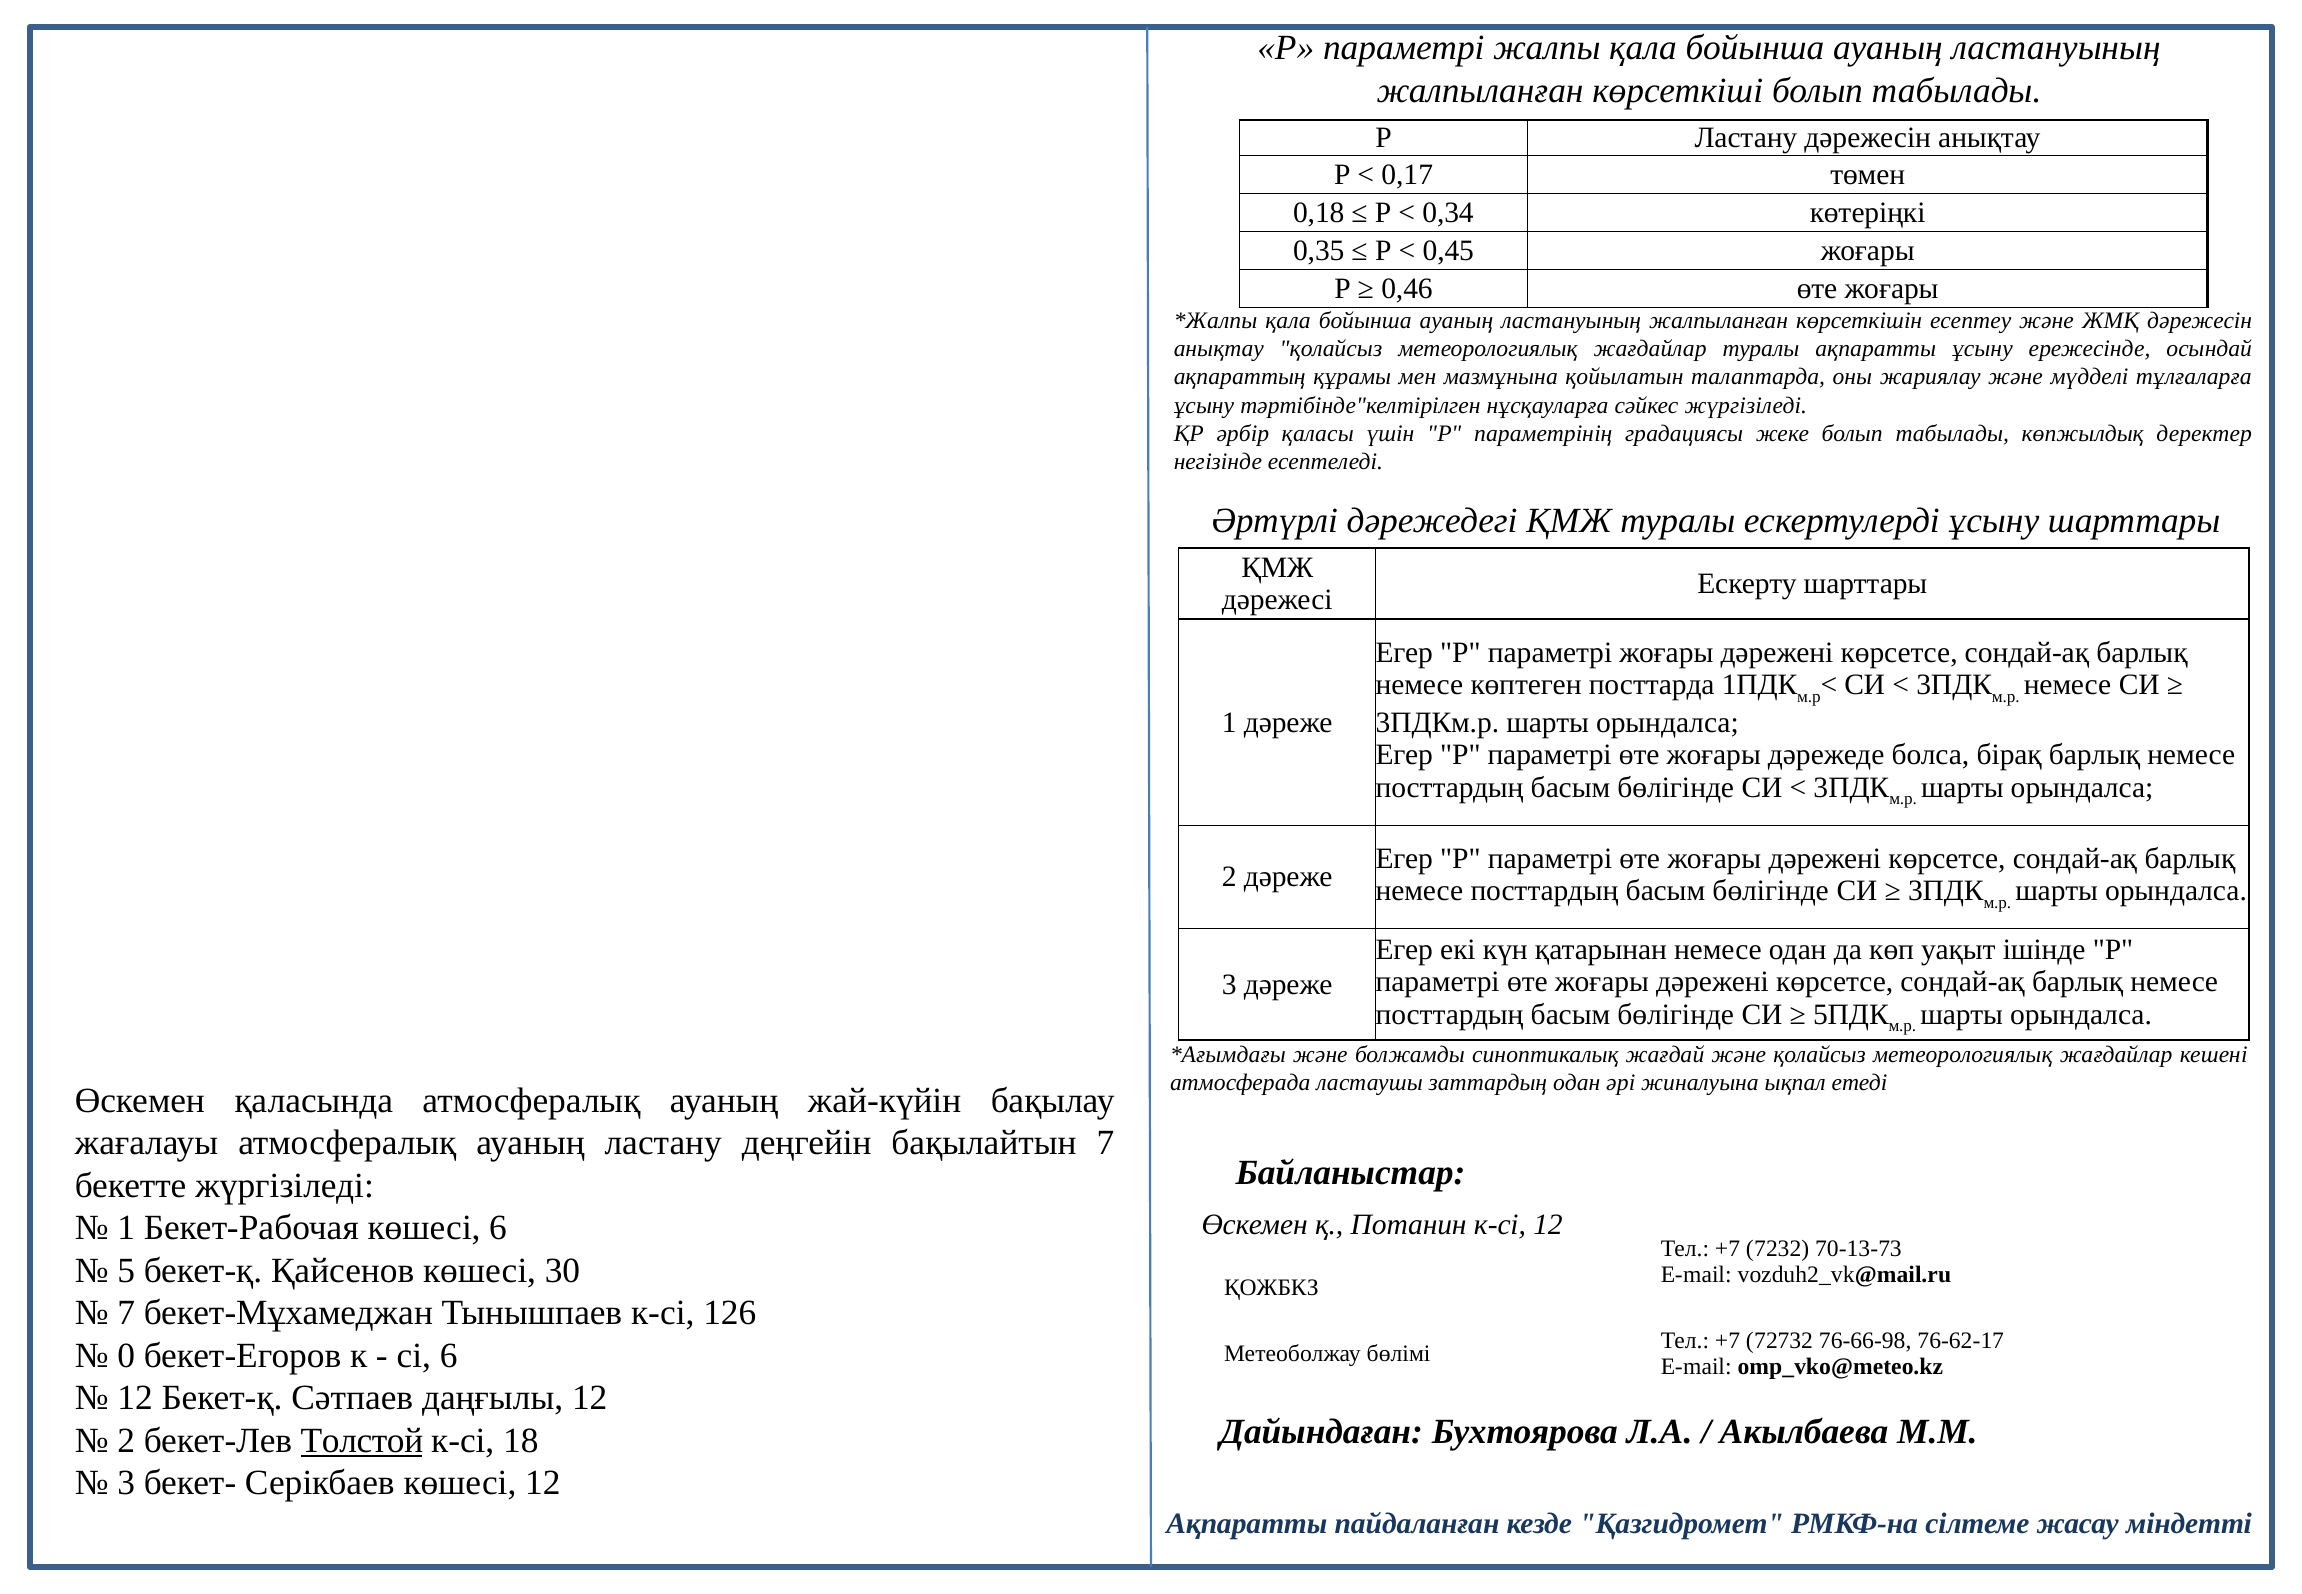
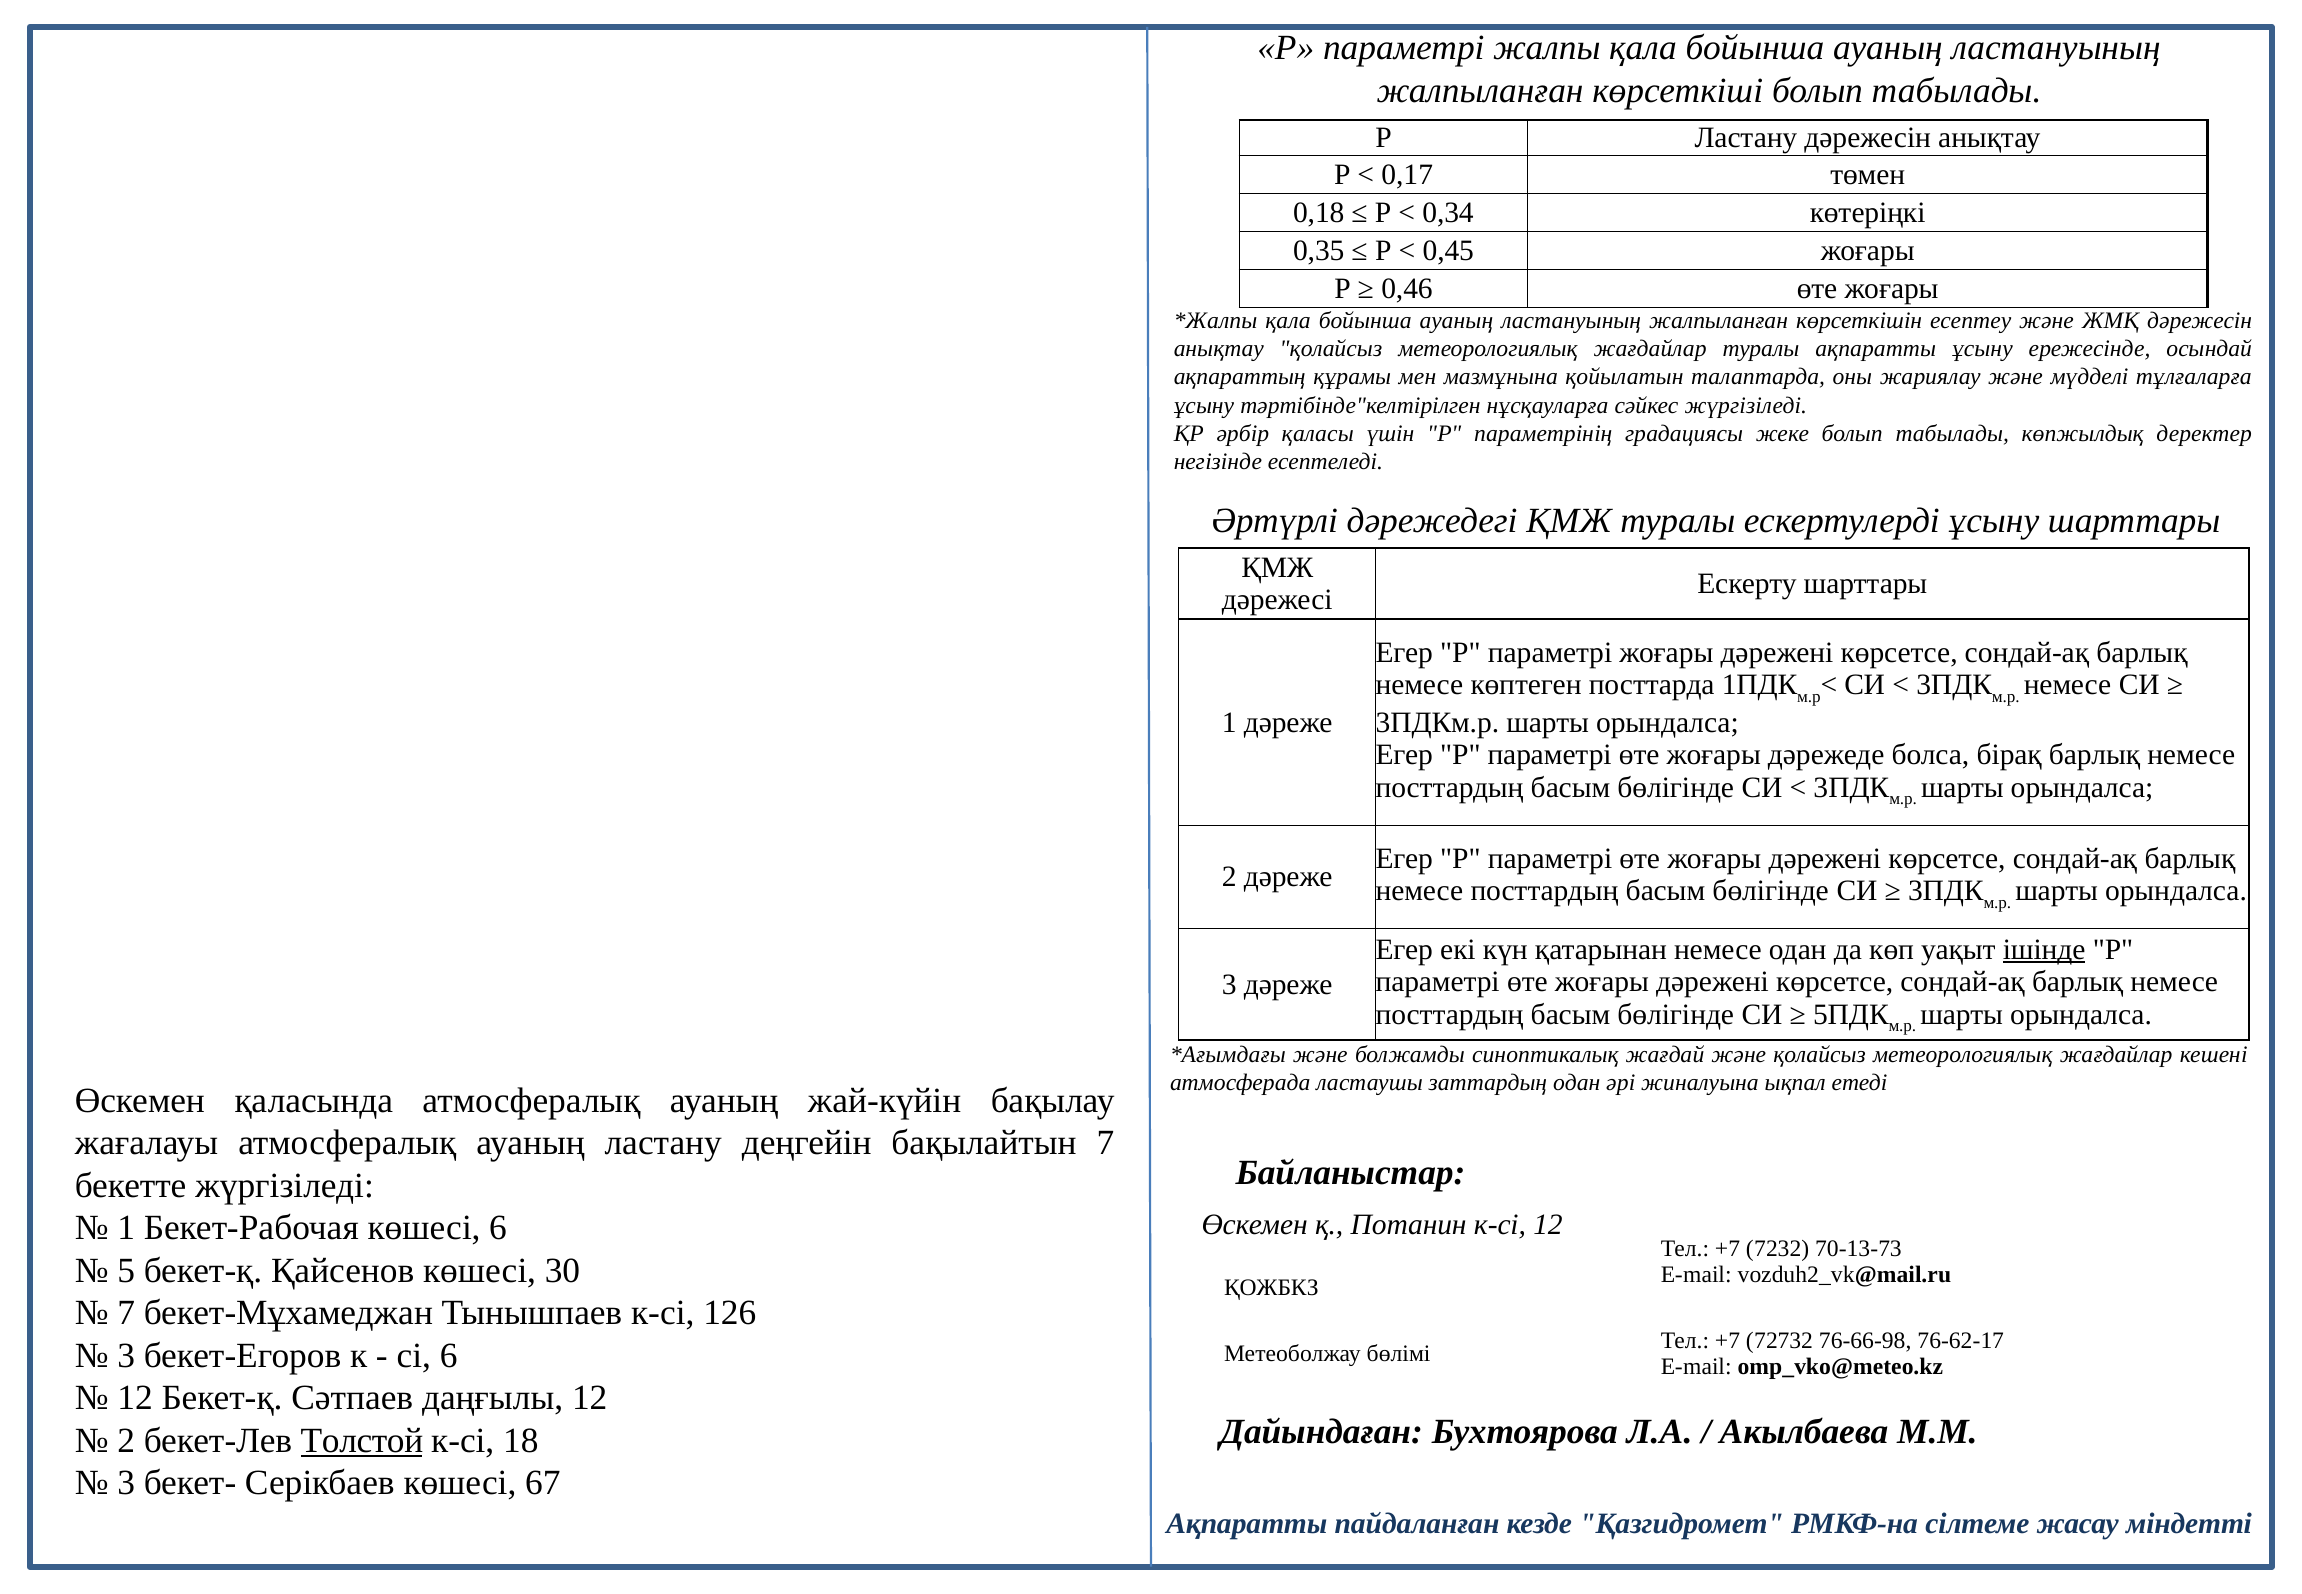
ішінде underline: none -> present
0 at (126, 1355): 0 -> 3
көшесі 12: 12 -> 67
